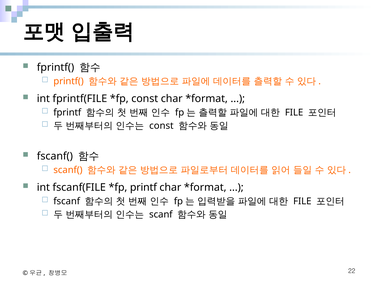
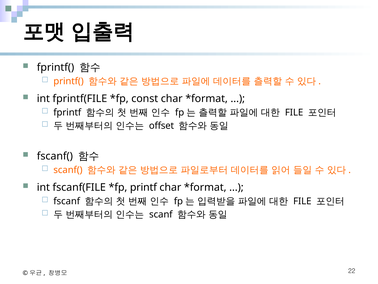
const at (161, 125): const -> offset
